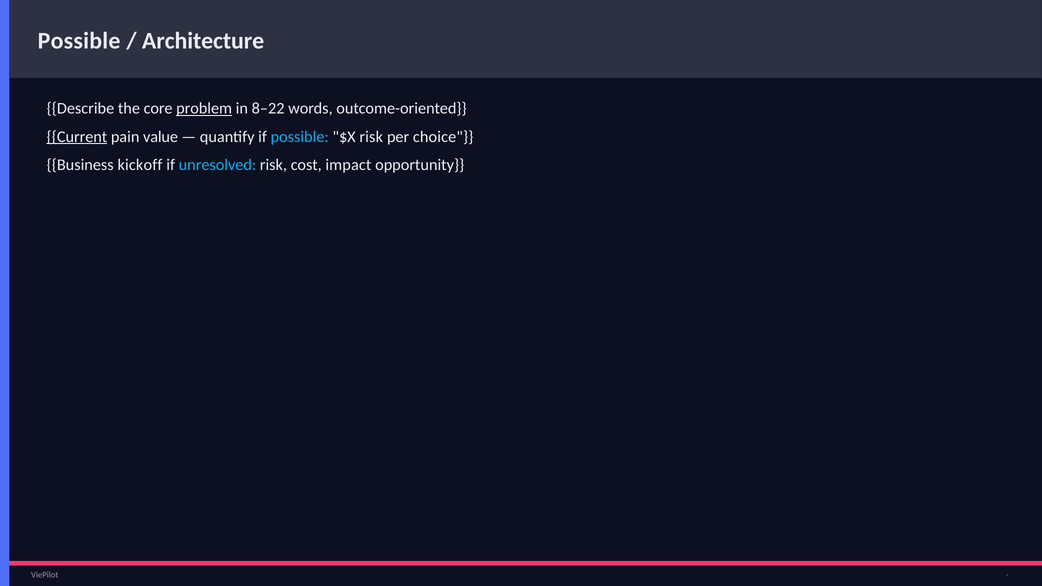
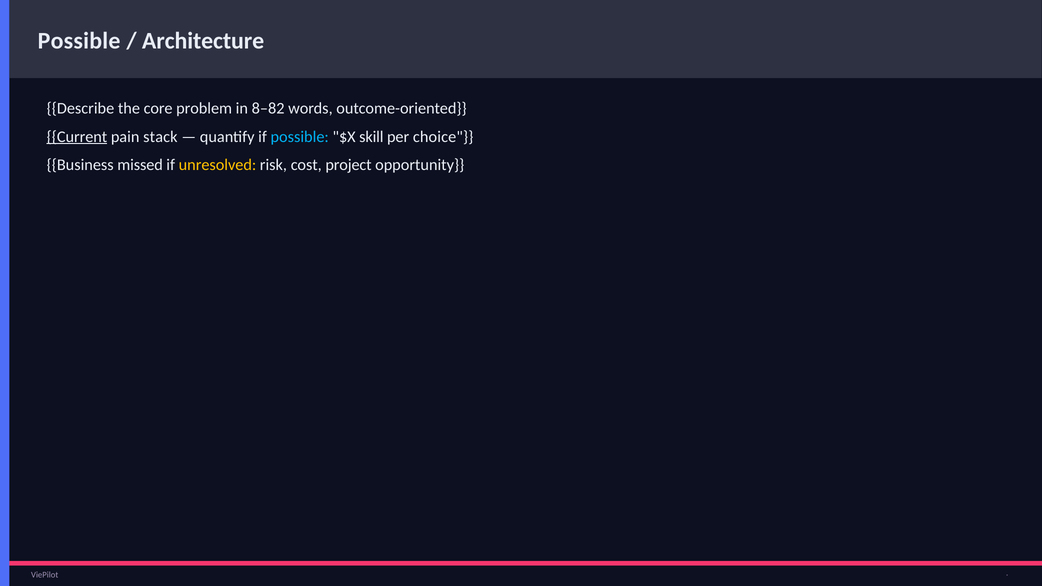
problem underline: present -> none
8–22: 8–22 -> 8–82
value: value -> stack
$X risk: risk -> skill
kickoff: kickoff -> missed
unresolved colour: light blue -> yellow
impact: impact -> project
